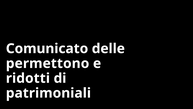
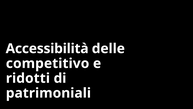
Comunicato: Comunicato -> Accessibilità
permettono: permettono -> competitivo
